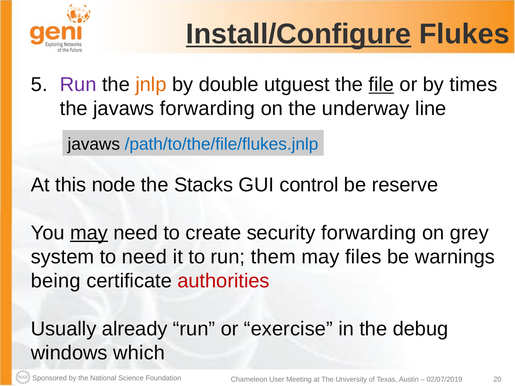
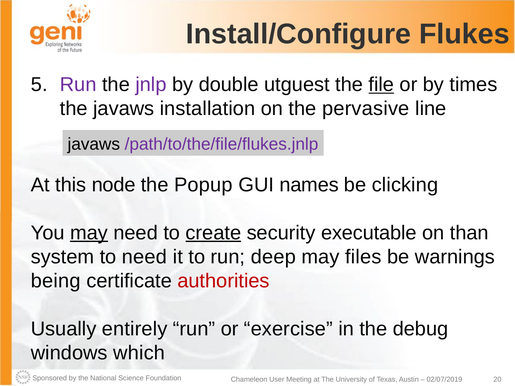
Install/Configure underline: present -> none
jnlp colour: orange -> purple
javaws forwarding: forwarding -> installation
underway: underway -> pervasive
/path/to/the/file/flukes.jnlp colour: blue -> purple
Stacks: Stacks -> Popup
control: control -> names
reserve: reserve -> clicking
create underline: none -> present
security forwarding: forwarding -> executable
grey: grey -> than
them: them -> deep
already: already -> entirely
